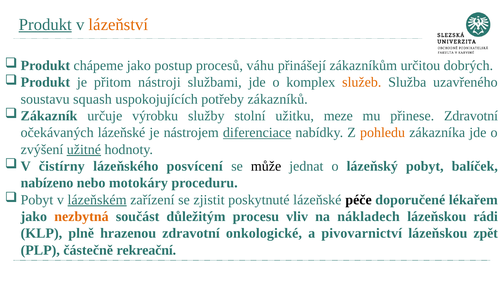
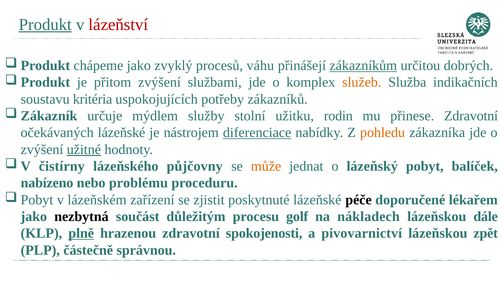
lázeňství colour: orange -> red
postup: postup -> zvyklý
zákazníkům underline: none -> present
přitom nástroji: nástroji -> zvýšení
uzavřeného: uzavřeného -> indikačních
squash: squash -> kritéria
výrobku: výrobku -> mýdlem
meze: meze -> rodin
posvícení: posvícení -> půjčovny
může colour: black -> orange
motokáry: motokáry -> problému
lázeňském underline: present -> none
nezbytná colour: orange -> black
vliv: vliv -> golf
rádi: rádi -> dále
plně underline: none -> present
onkologické: onkologické -> spokojenosti
rekreační: rekreační -> správnou
